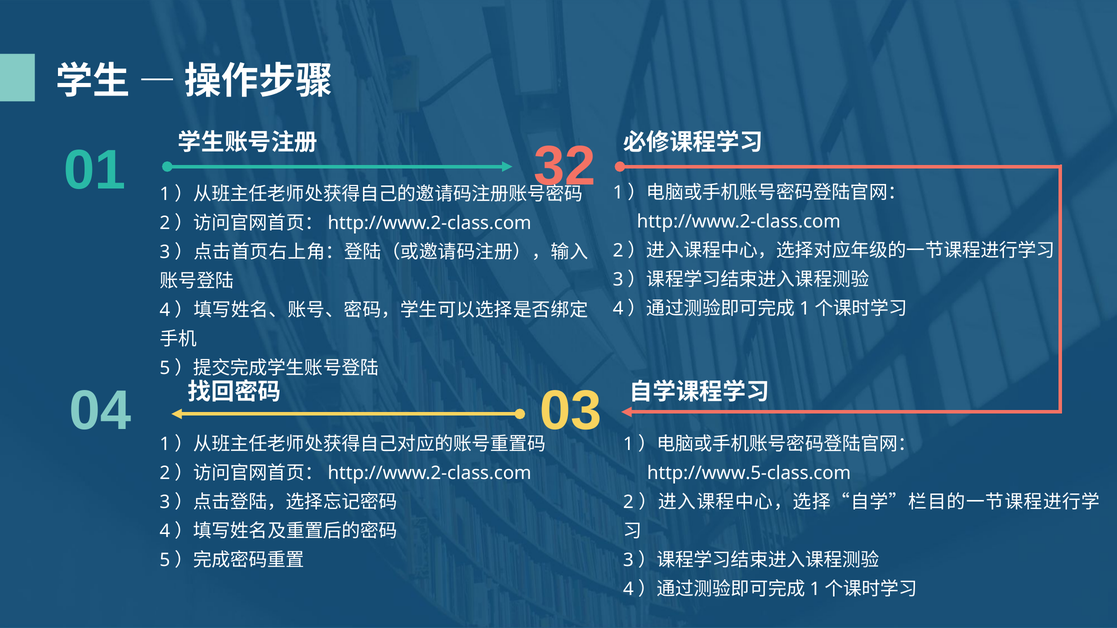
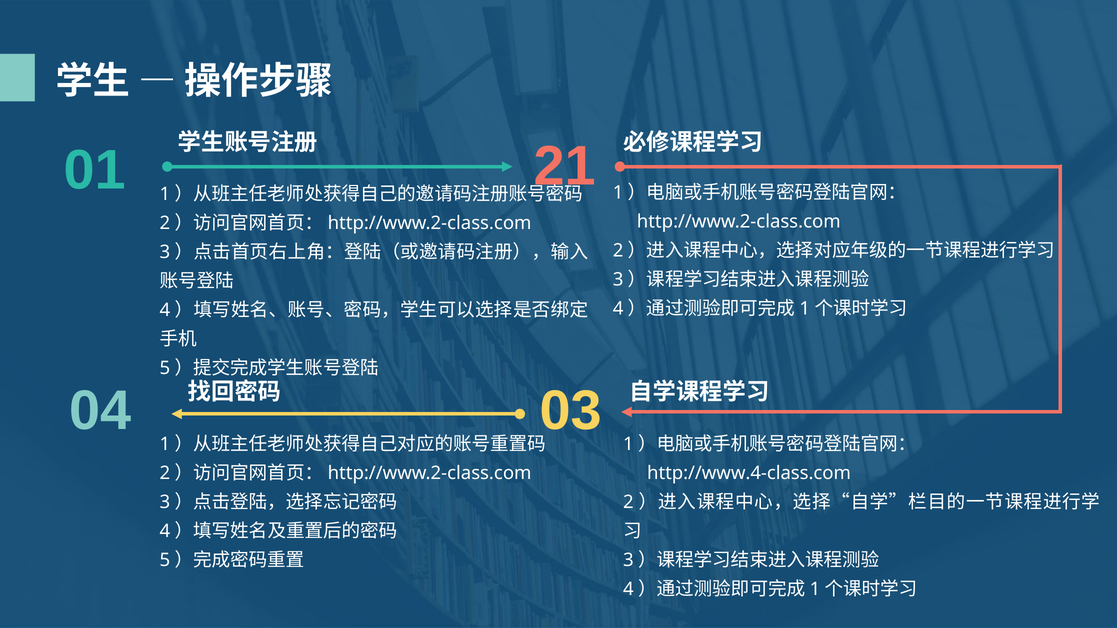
32: 32 -> 21
http://www.5-class.com: http://www.5-class.com -> http://www.4-class.com
